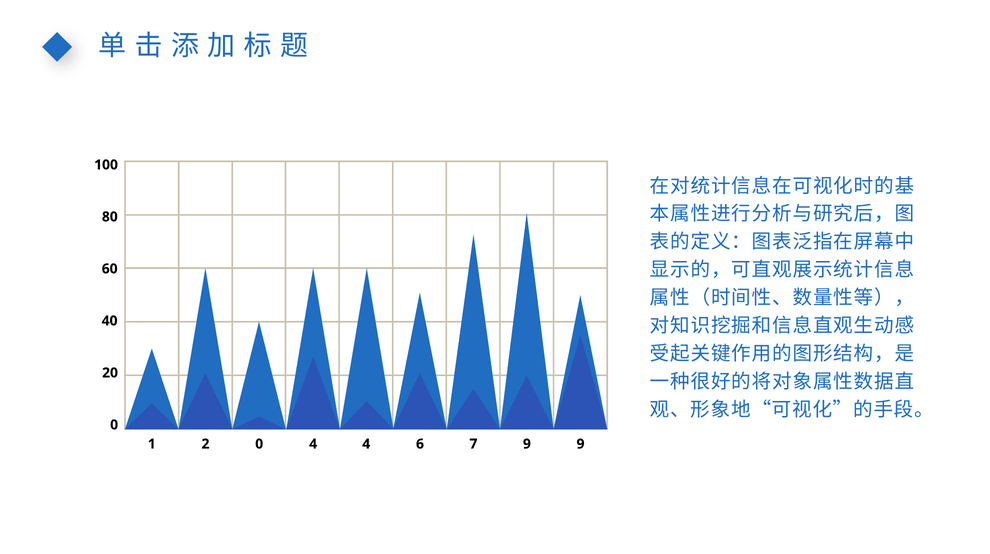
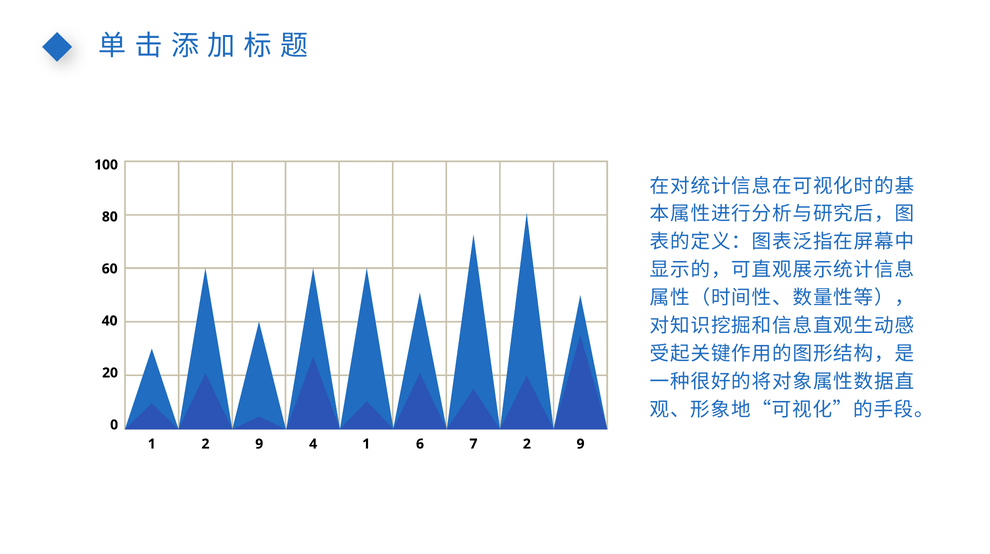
1 2 0: 0 -> 9
4 4: 4 -> 1
7 9: 9 -> 2
